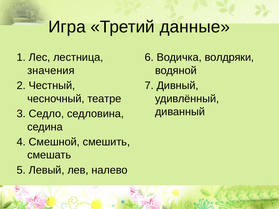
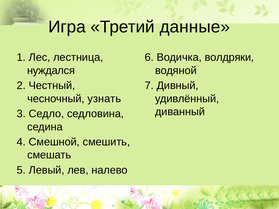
значения: значения -> нуждался
театре: театре -> узнать
